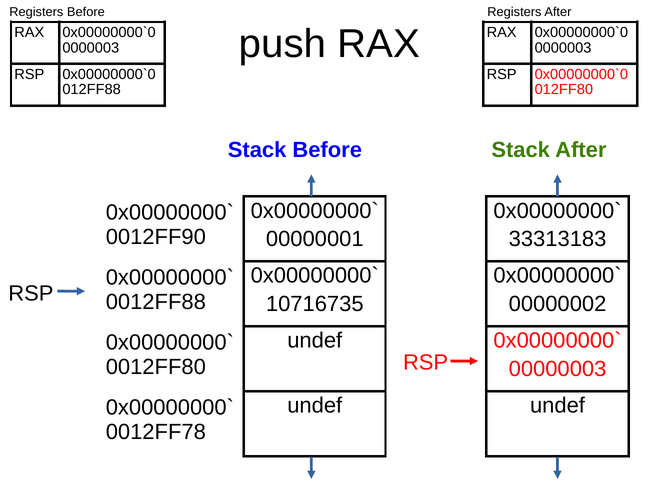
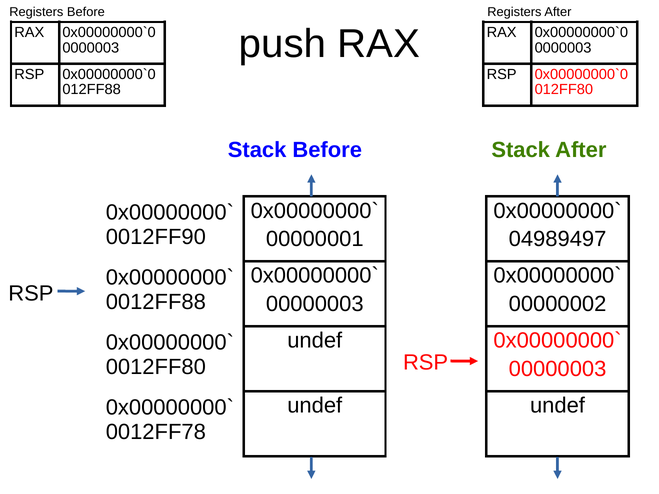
33313183: 33313183 -> 04989497
10716735 at (315, 304): 10716735 -> 00000003
